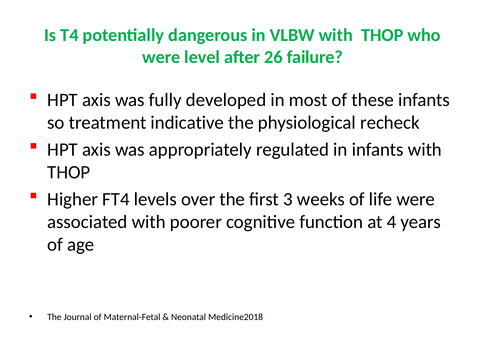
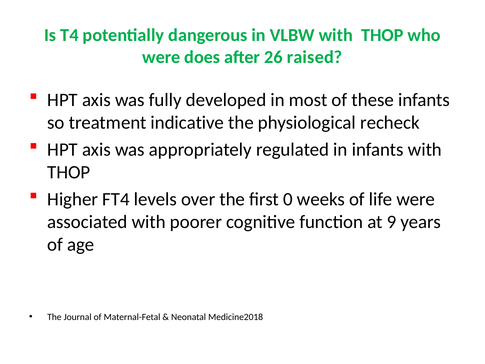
level: level -> does
failure: failure -> raised
3: 3 -> 0
4: 4 -> 9
